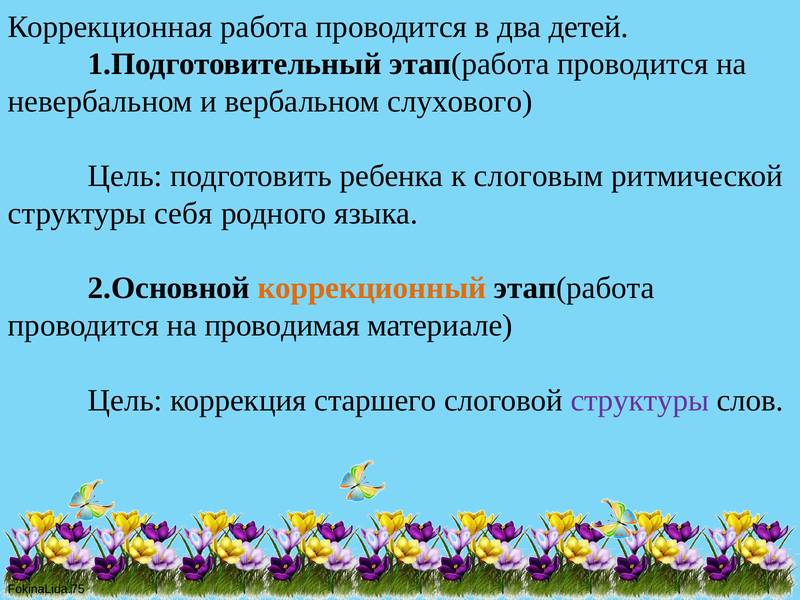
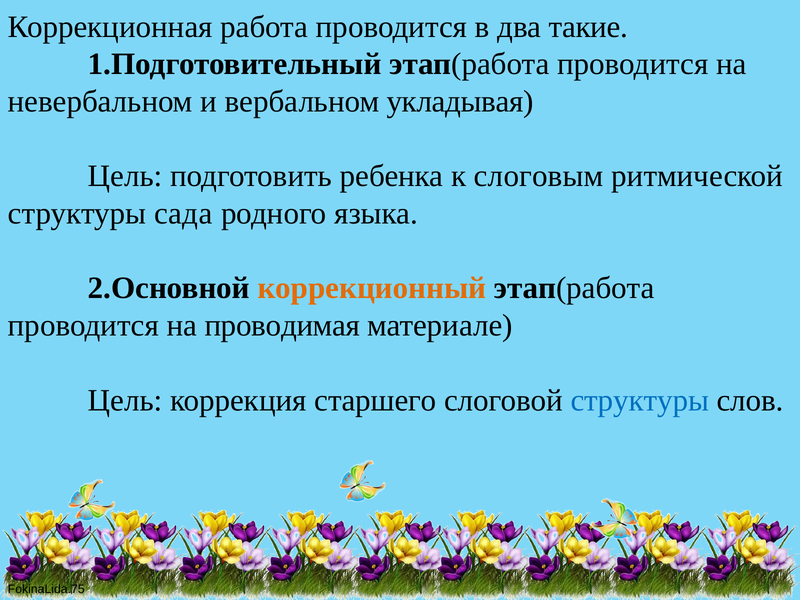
детей: детей -> такие
слухового: слухового -> укладывая
себя: себя -> сада
структуры at (640, 400) colour: purple -> blue
